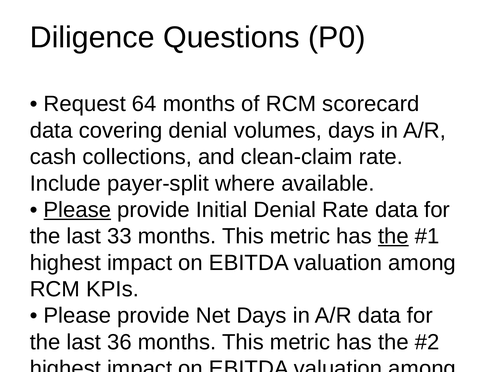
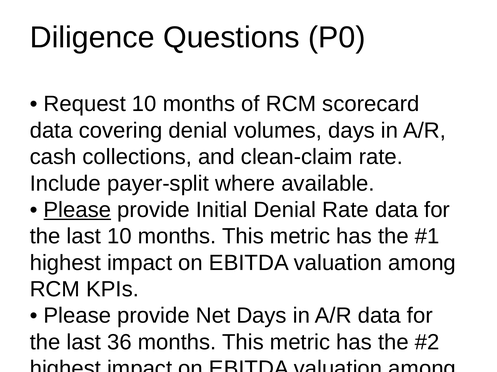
Request 64: 64 -> 10
last 33: 33 -> 10
the at (393, 237) underline: present -> none
